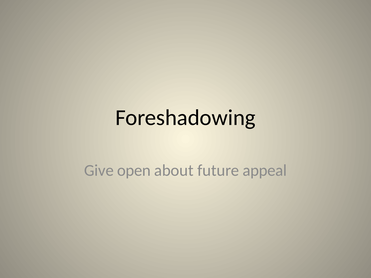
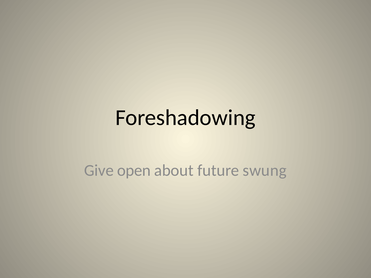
appeal: appeal -> swung
